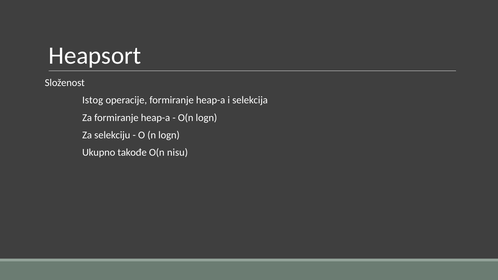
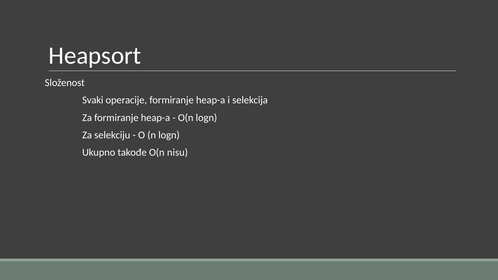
Istog: Istog -> Svaki
